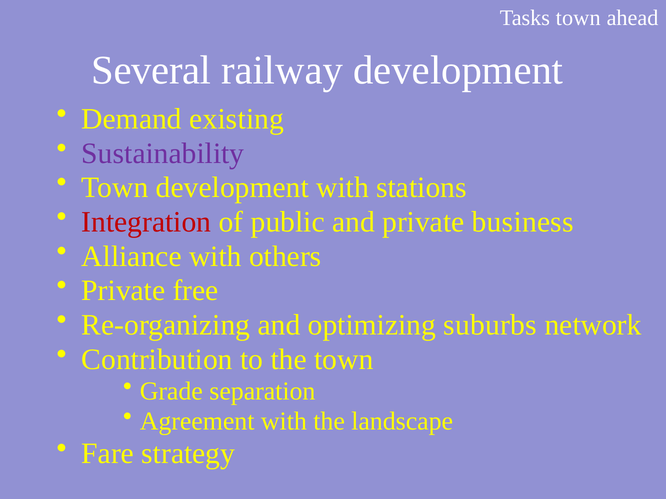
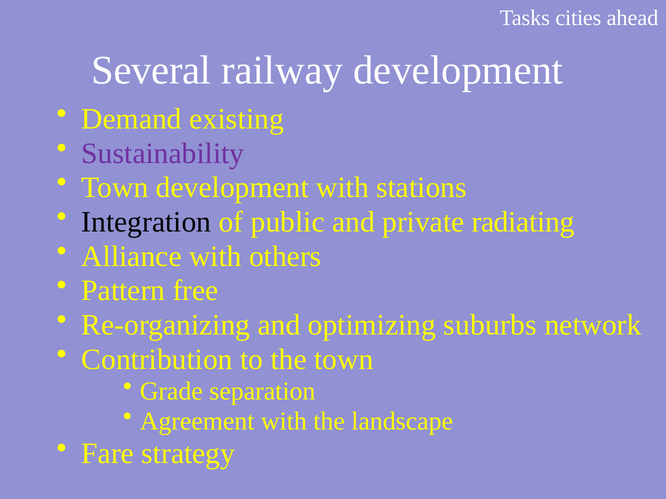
Tasks town: town -> cities
Integration colour: red -> black
business: business -> radiating
Private at (123, 291): Private -> Pattern
